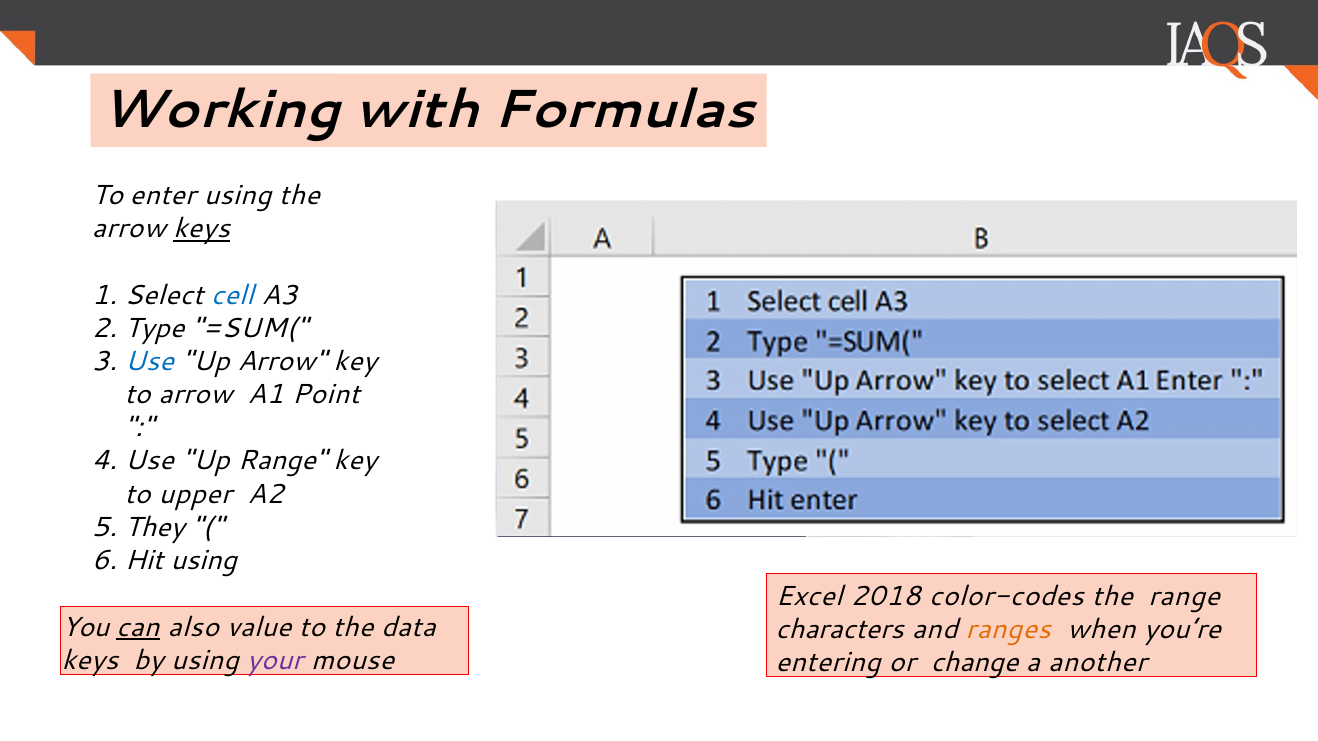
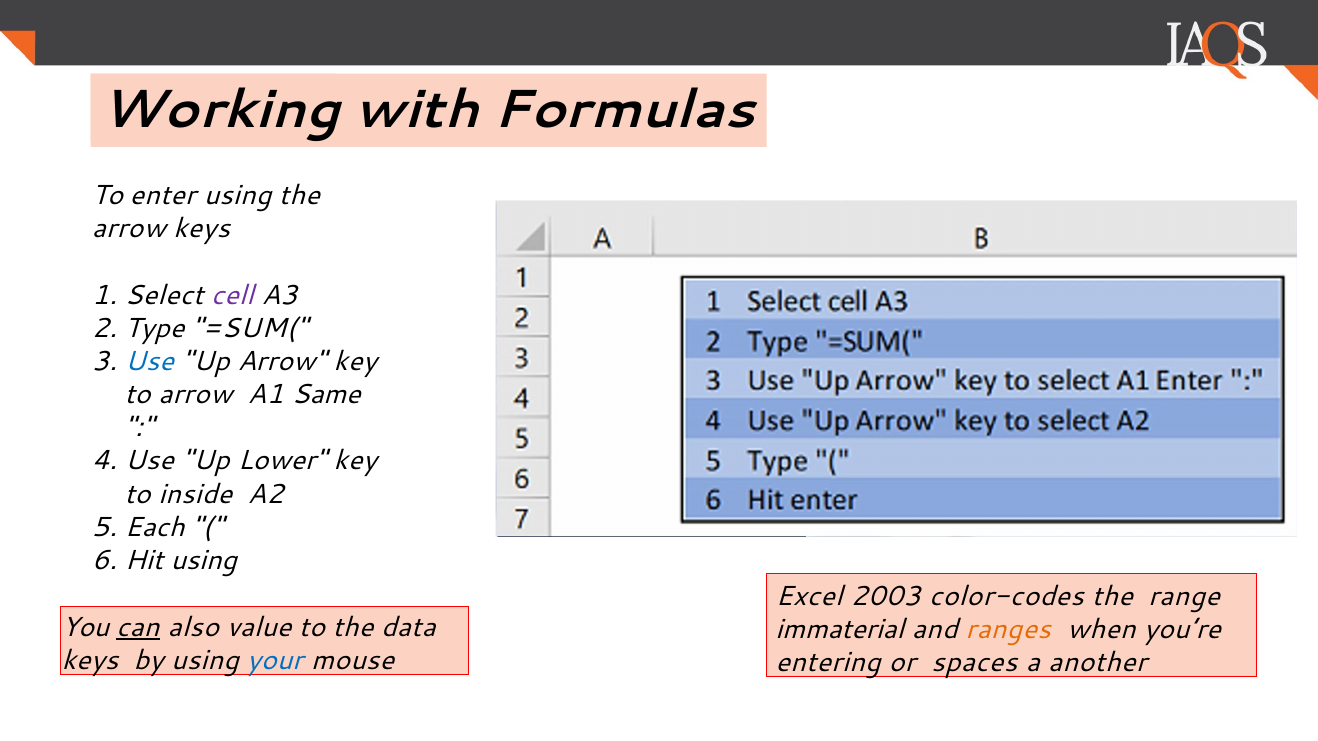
keys at (202, 229) underline: present -> none
cell colour: blue -> purple
Point: Point -> Same
Up Range: Range -> Lower
upper: upper -> inside
They: They -> Each
2018: 2018 -> 2003
characters: characters -> immaterial
your colour: purple -> blue
change: change -> spaces
